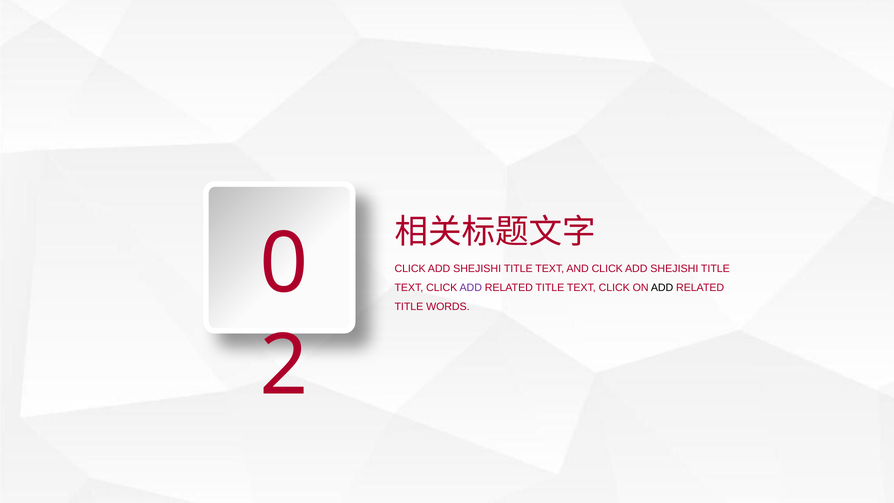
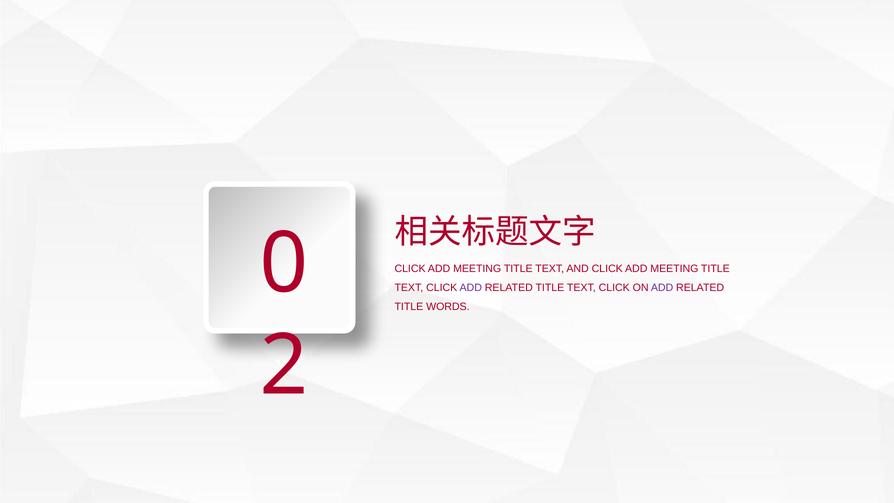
SHEJISHI at (477, 269): SHEJISHI -> MEETING
AND CLICK ADD SHEJISHI: SHEJISHI -> MEETING
ADD at (662, 288) colour: black -> purple
